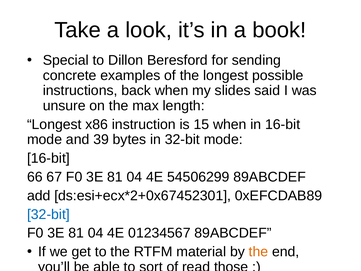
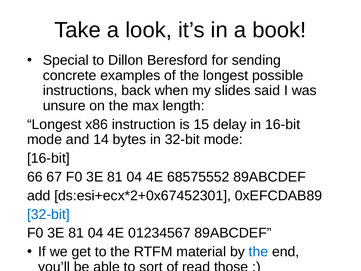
15 when: when -> delay
39: 39 -> 14
54506299: 54506299 -> 68575552
the at (258, 252) colour: orange -> blue
